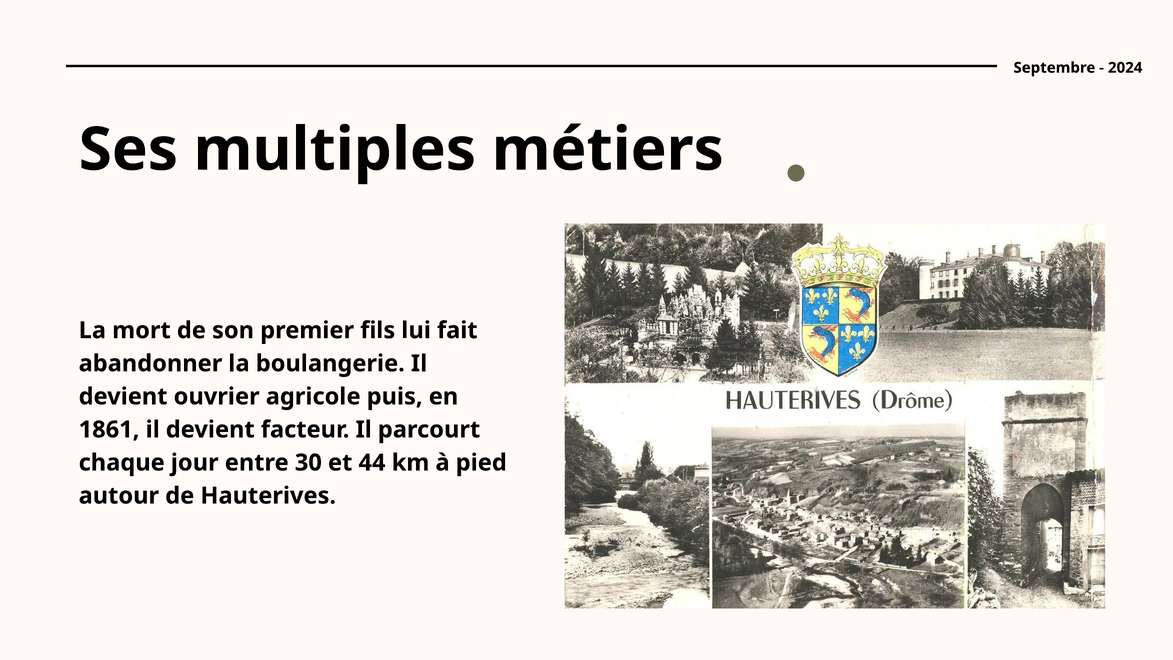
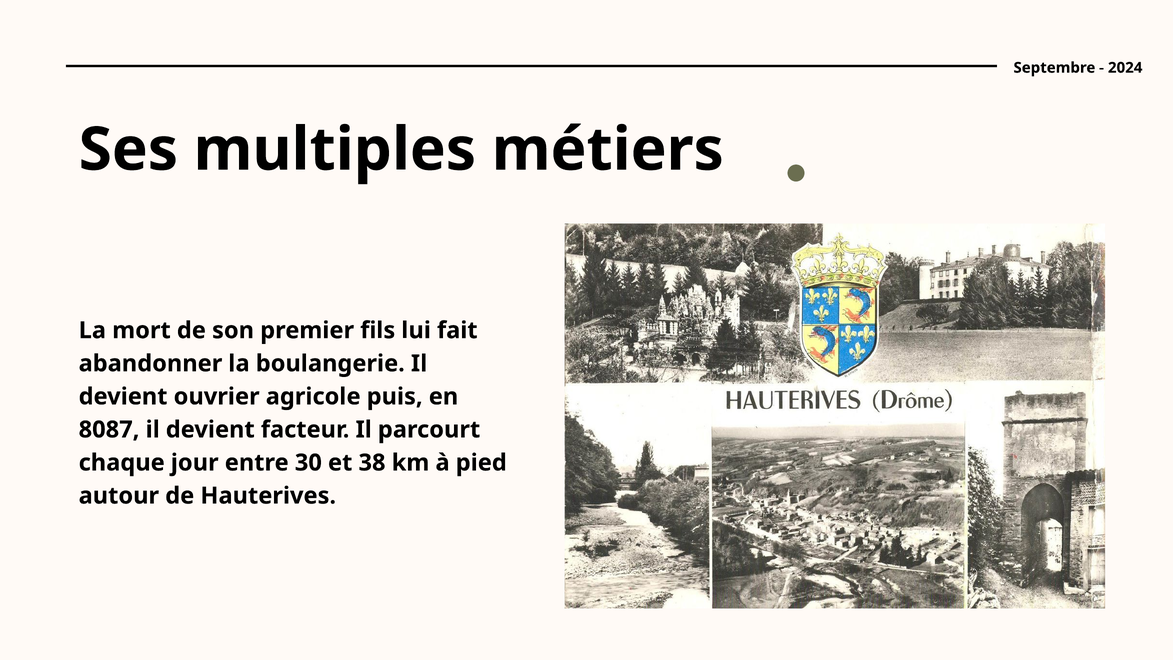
1861: 1861 -> 8087
44: 44 -> 38
